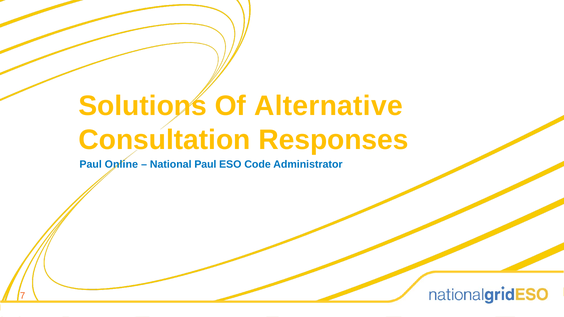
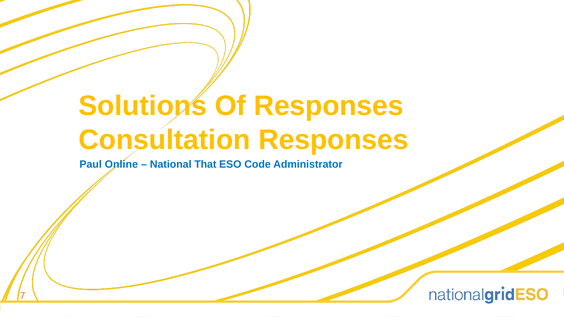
Of Alternative: Alternative -> Responses
National Paul: Paul -> That
